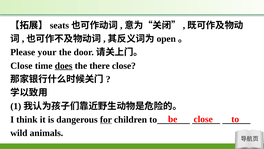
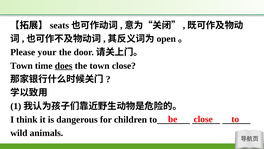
Close at (21, 66): Close -> Town
the there: there -> town
for underline: present -> none
